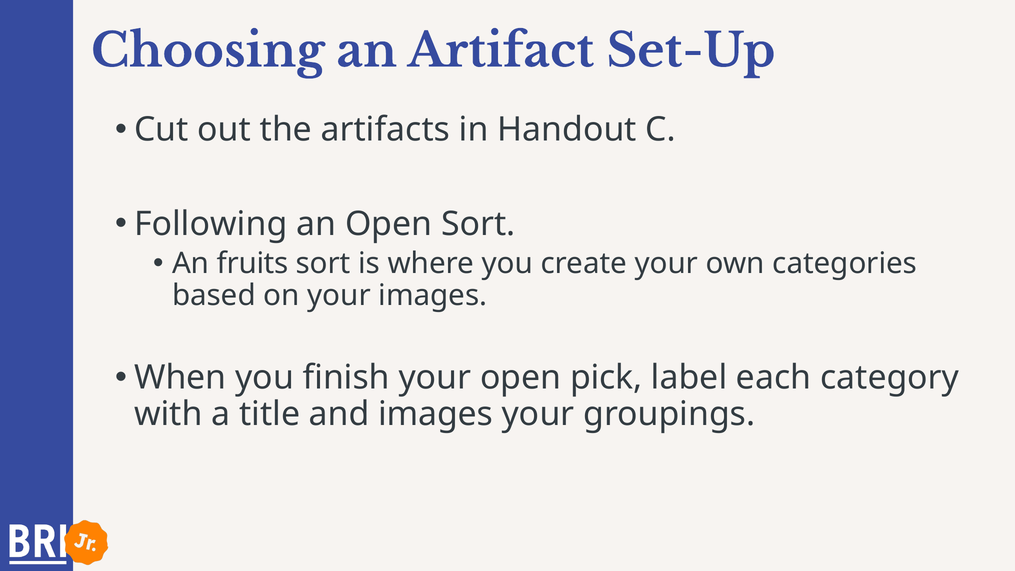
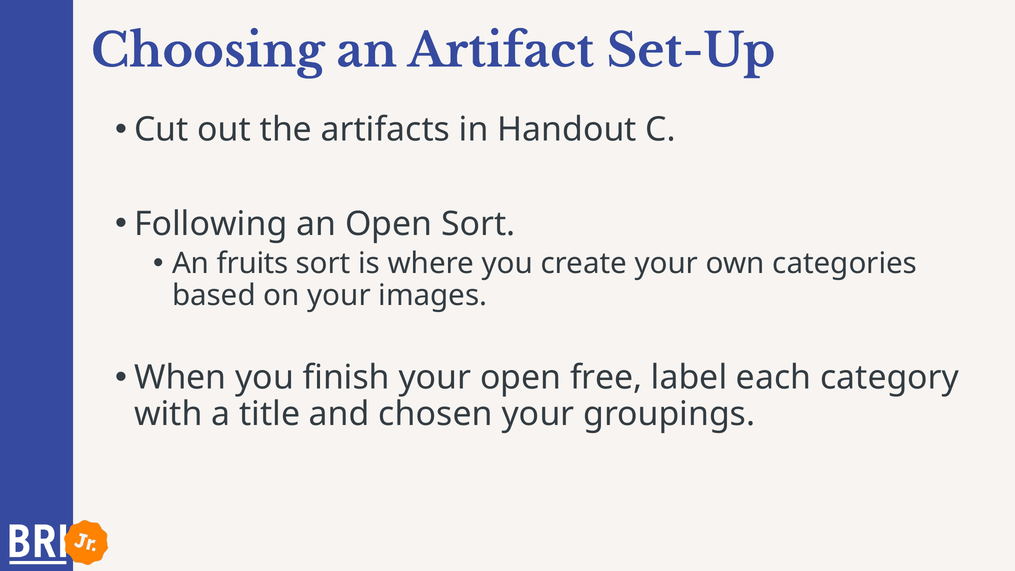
pick: pick -> free
and images: images -> chosen
